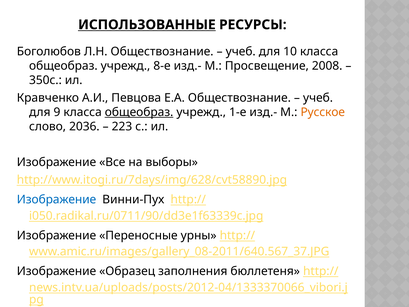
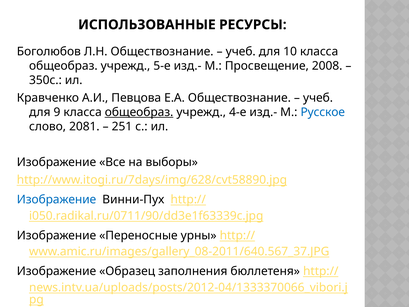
ИСПОЛЬЗОВАННЫЕ underline: present -> none
8-е: 8-е -> 5-е
1-е: 1-е -> 4-е
Русское colour: orange -> blue
2036: 2036 -> 2081
223: 223 -> 251
